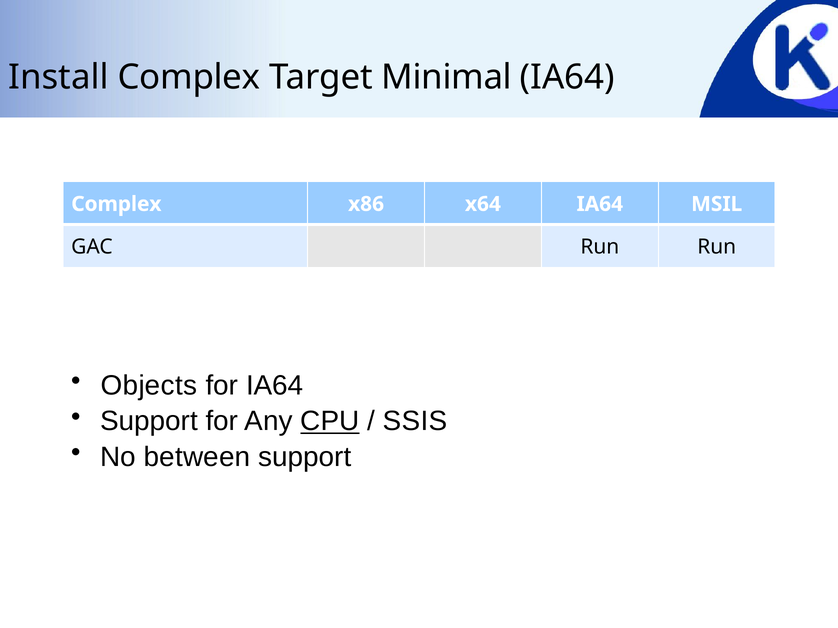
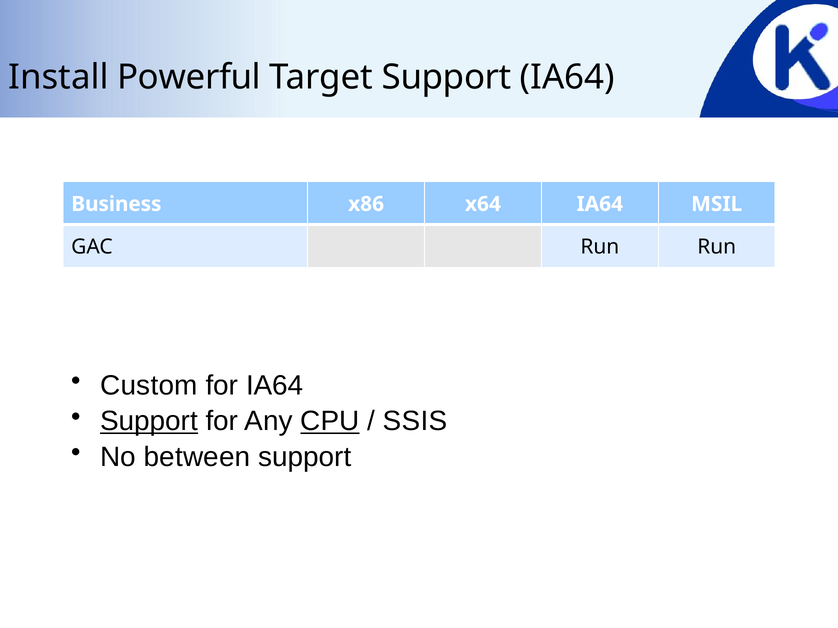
Install Complex: Complex -> Powerful
Target Minimal: Minimal -> Support
Complex at (116, 204): Complex -> Business
Objects: Objects -> Custom
Support at (149, 421) underline: none -> present
